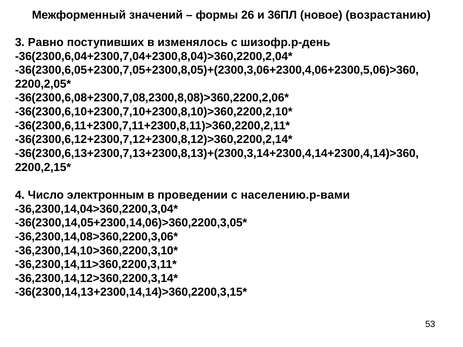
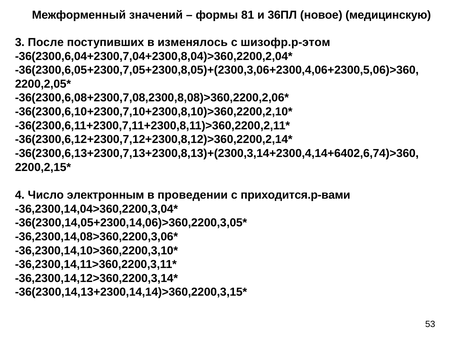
26: 26 -> 81
возрастанию: возрастанию -> медицинскую
Равно: Равно -> После
шизофр.р-день: шизофр.р-день -> шизофр.р-этом
-36(2300,6,13+2300,7,13+2300,8,13)+(2300,3,14+2300,4,14+2300,4,14)>360: -36(2300,6,13+2300,7,13+2300,8,13)+(2300,3,14+2300,4,14+2300,4,14)>360 -> -36(2300,6,13+2300,7,13+2300,8,13)+(2300,3,14+2300,4,14+6402,6,74)>360
населению.р-вами: населению.р-вами -> приходится.р-вами
